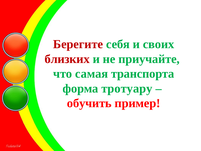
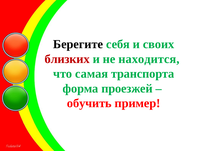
Берегите colour: red -> black
приучайте: приучайте -> находится
тротуару: тротуару -> проезжей
